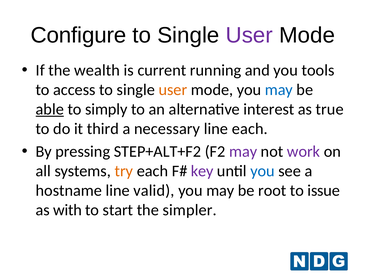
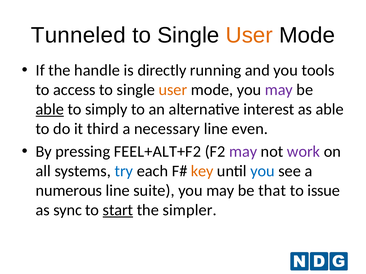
Configure: Configure -> Tunneled
User at (249, 35) colour: purple -> orange
wealth: wealth -> handle
current: current -> directly
may at (279, 90) colour: blue -> purple
as true: true -> able
line each: each -> even
STEP+ALT+F2: STEP+ALT+F2 -> FEEL+ALT+F2
try colour: orange -> blue
key colour: purple -> orange
hostname: hostname -> numerous
valid: valid -> suite
root: root -> that
with: with -> sync
start underline: none -> present
